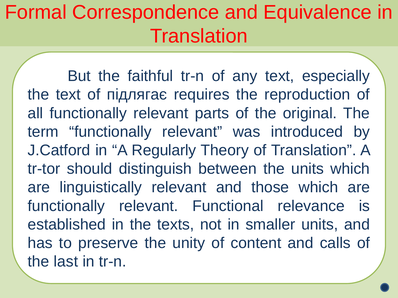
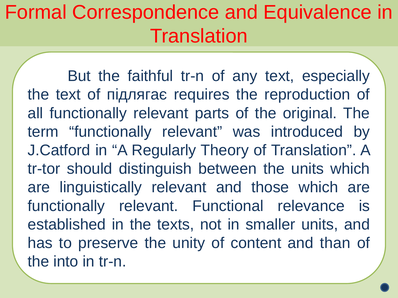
calls: calls -> than
last: last -> into
